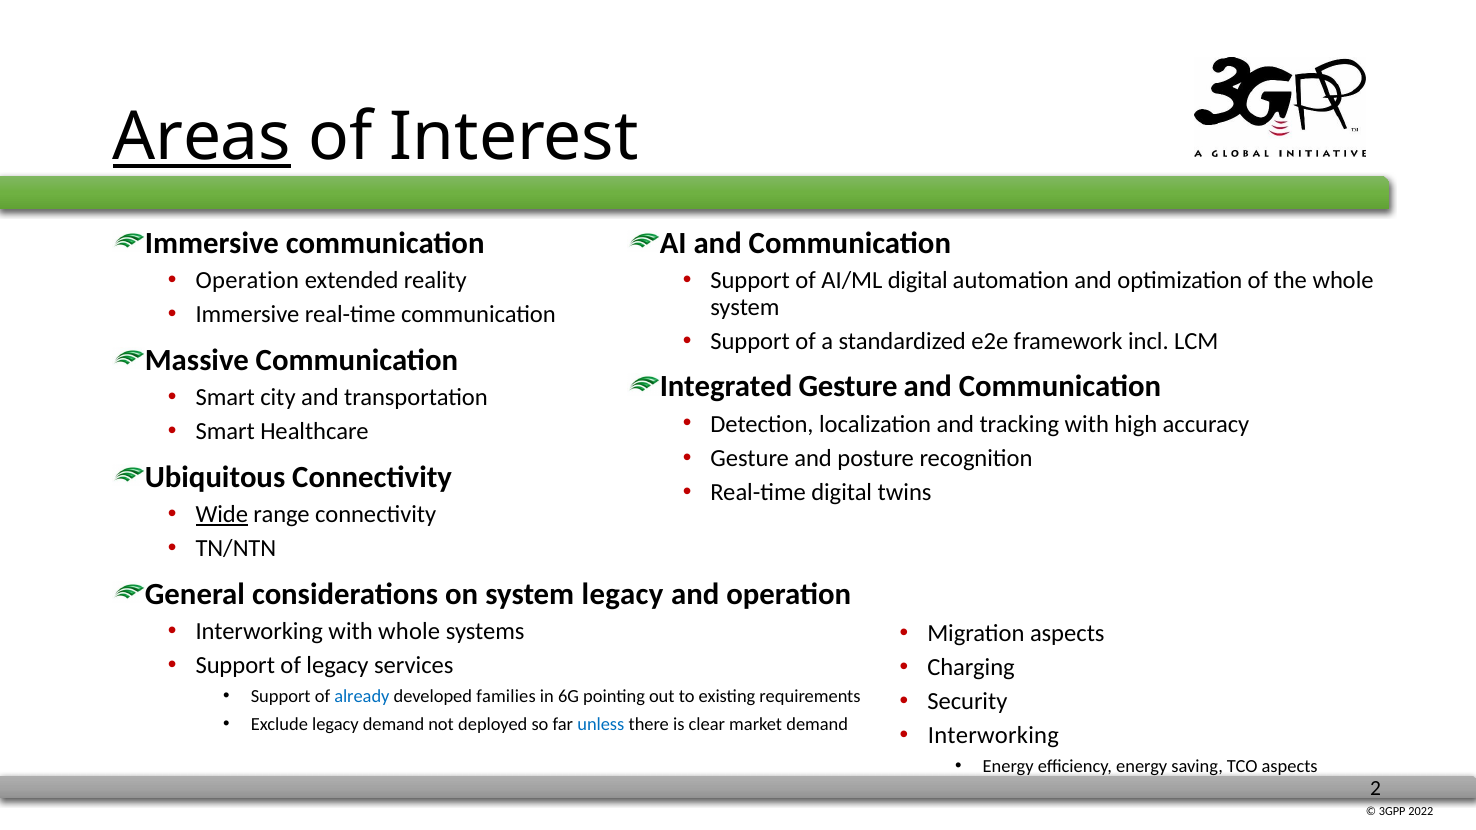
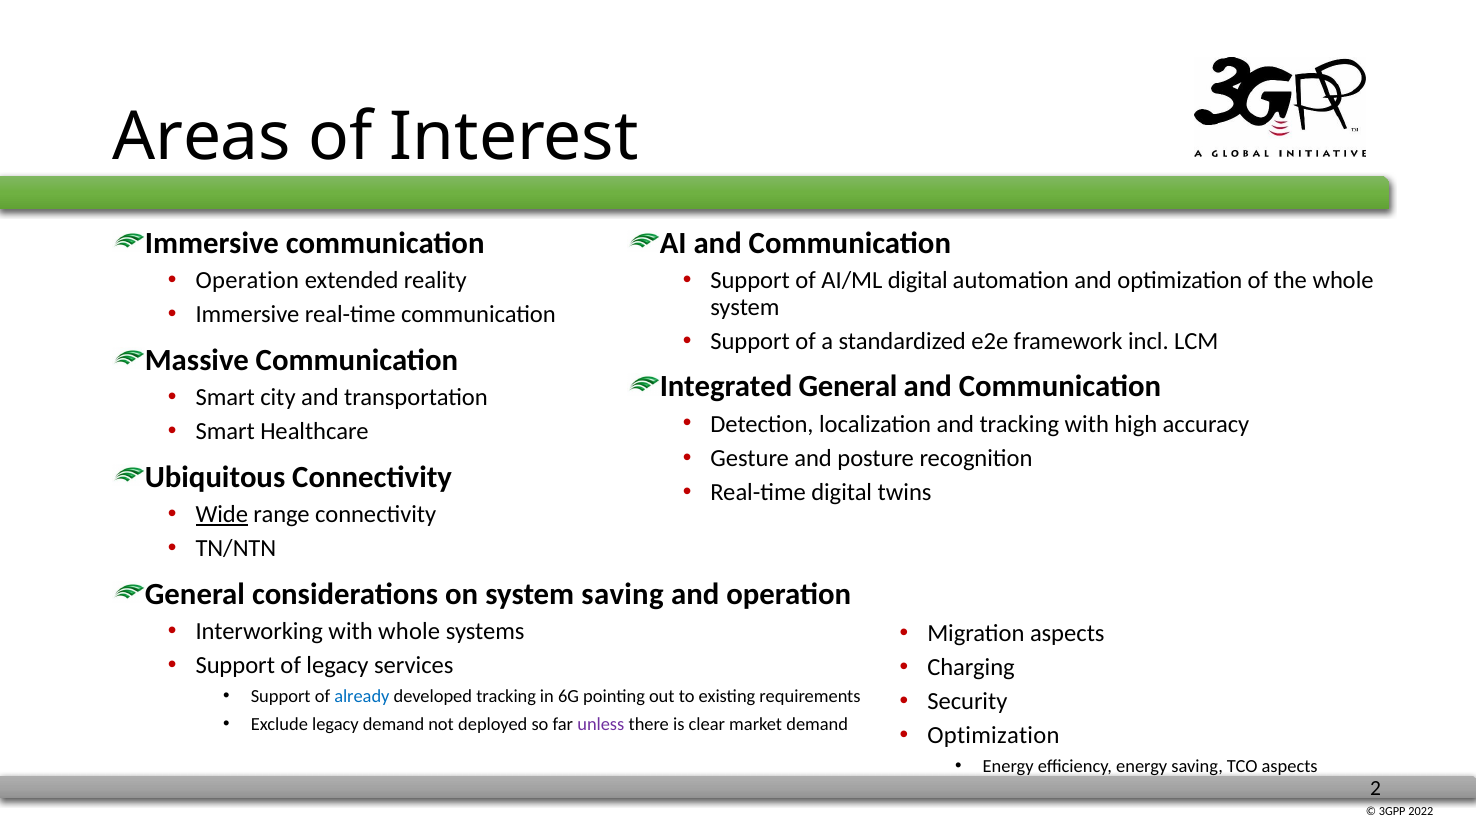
Areas underline: present -> none
Integrated Gesture: Gesture -> General
system legacy: legacy -> saving
developed families: families -> tracking
unless colour: blue -> purple
Interworking at (993, 736): Interworking -> Optimization
